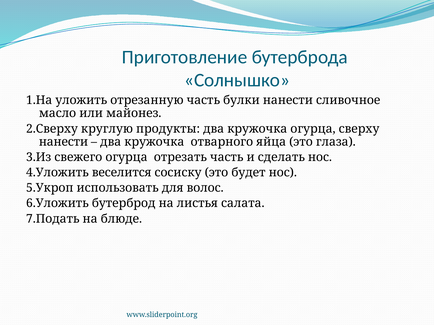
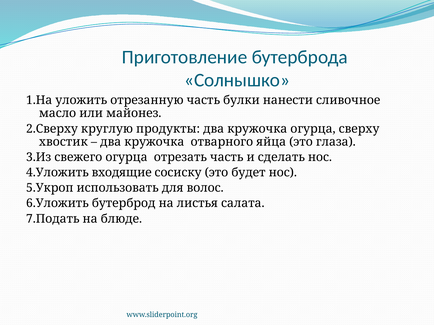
нанести at (63, 142): нанести -> хвостик
веселится: веселится -> входящие
